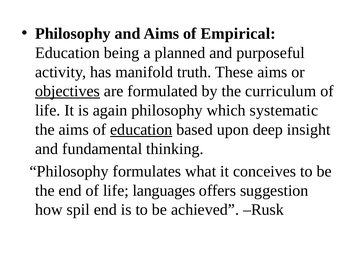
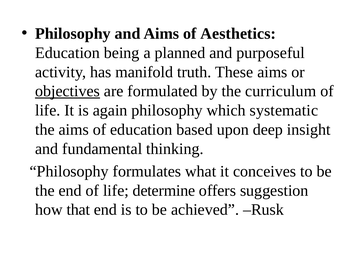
Empirical: Empirical -> Aesthetics
education at (141, 130) underline: present -> none
languages: languages -> determine
spil: spil -> that
